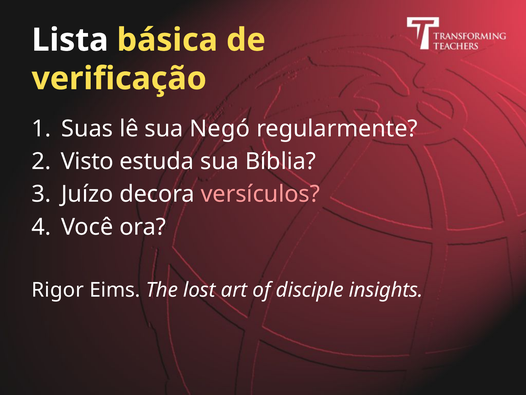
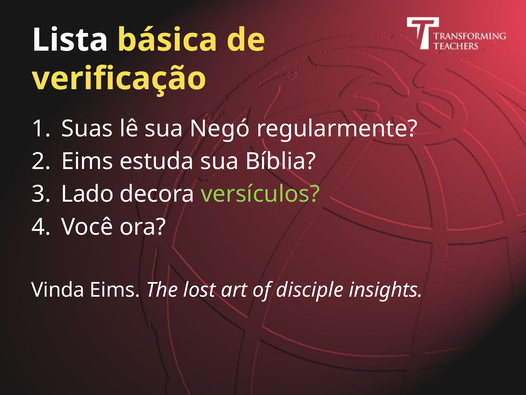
Visto at (87, 161): Visto -> Eims
Juízo: Juízo -> Lado
versículos colour: pink -> light green
Rigor: Rigor -> Vinda
